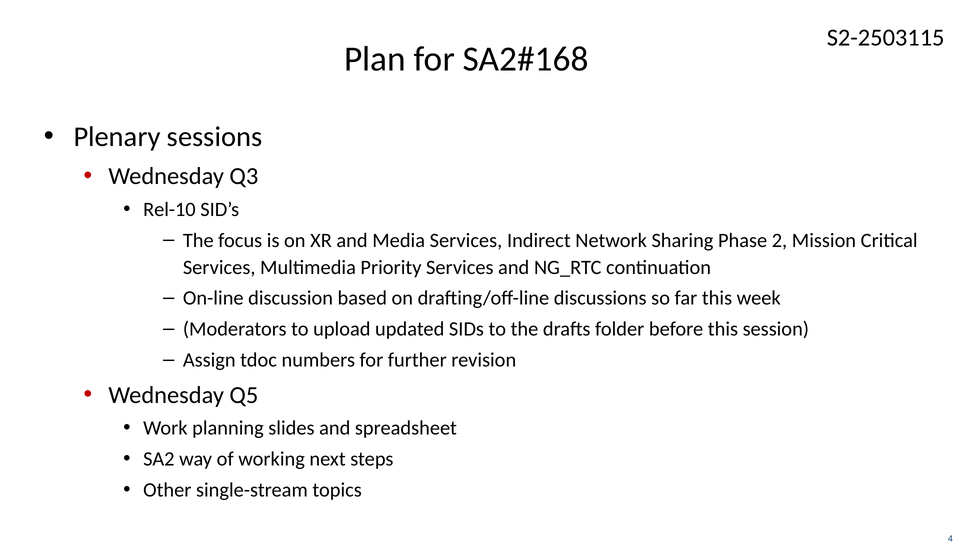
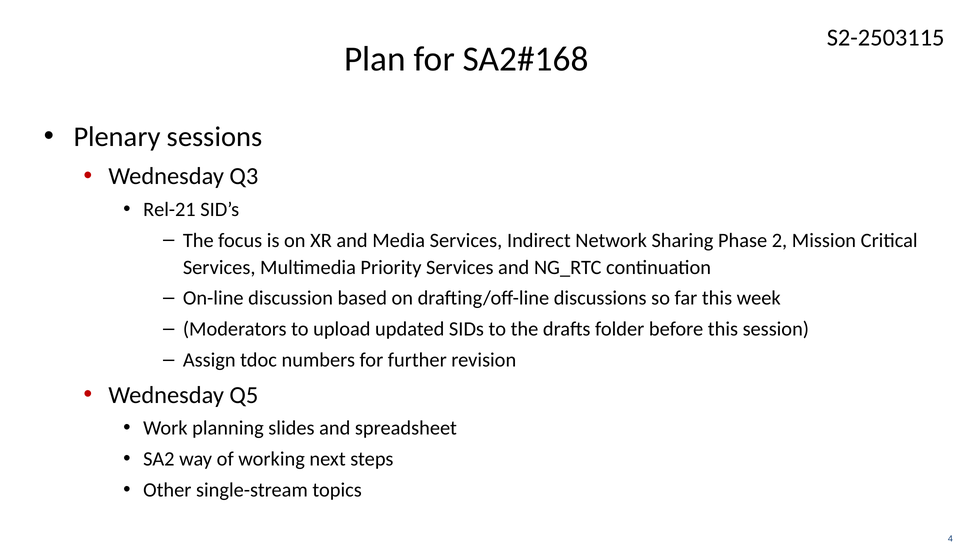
Rel-10: Rel-10 -> Rel-21
